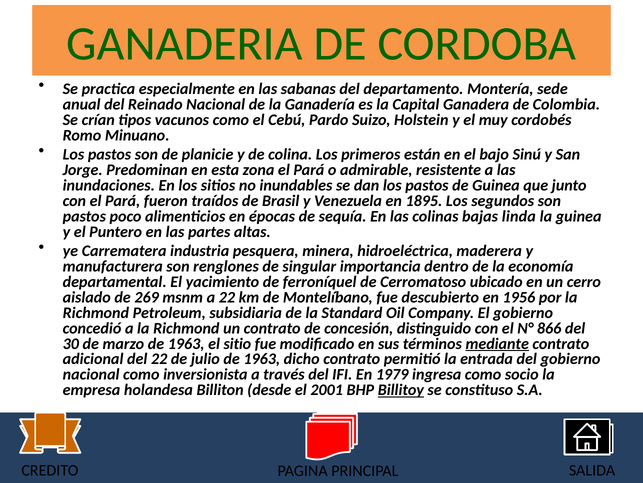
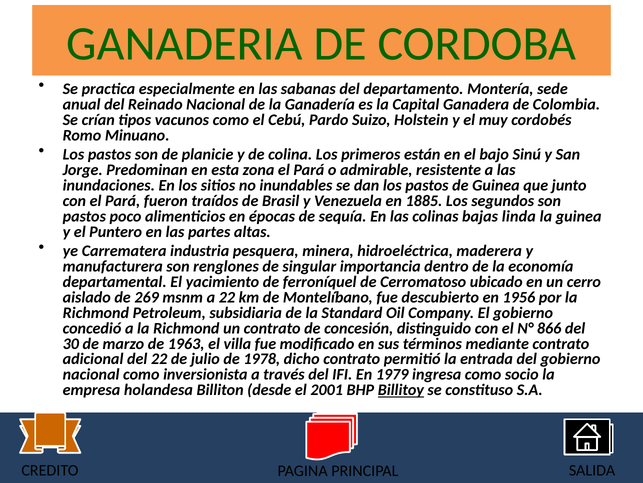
1895: 1895 -> 1885
sitio: sitio -> villa
mediante underline: present -> none
julio de 1963: 1963 -> 1978
